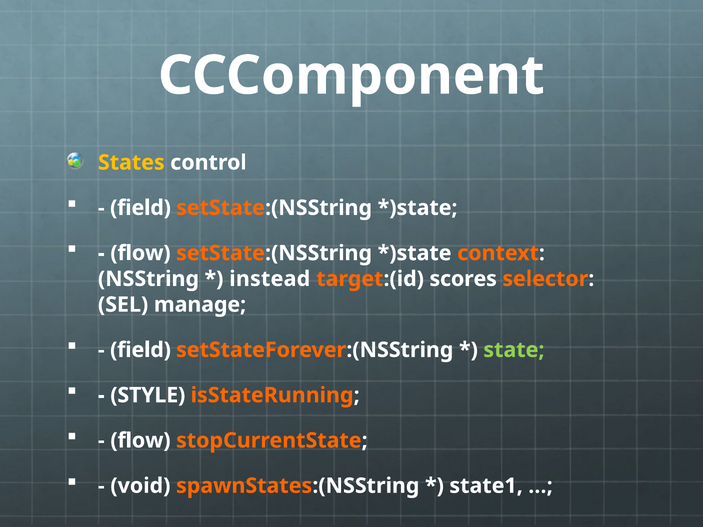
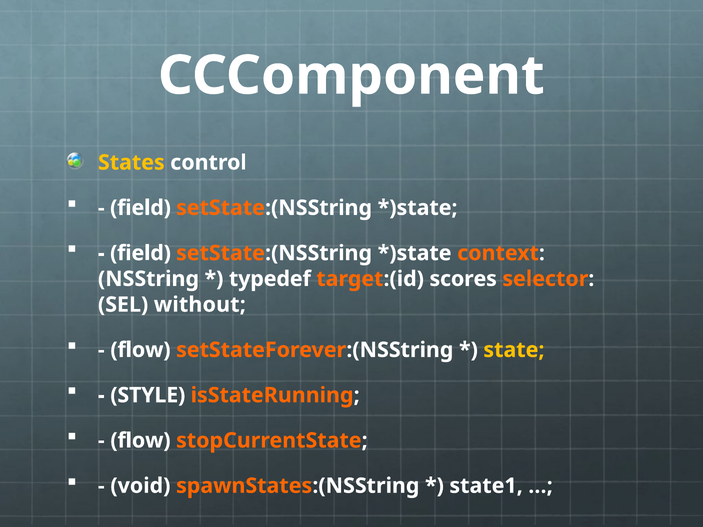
flow at (140, 253): flow -> field
instead: instead -> typedef
manage: manage -> without
field at (141, 350): field -> flow
state colour: light green -> yellow
